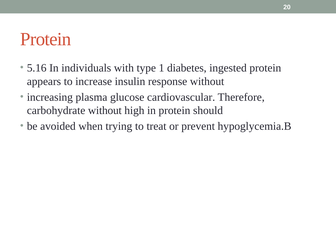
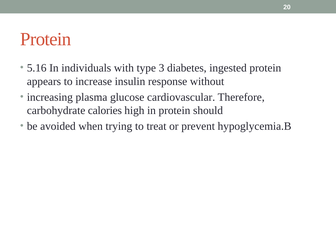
1: 1 -> 3
carbohydrate without: without -> calories
